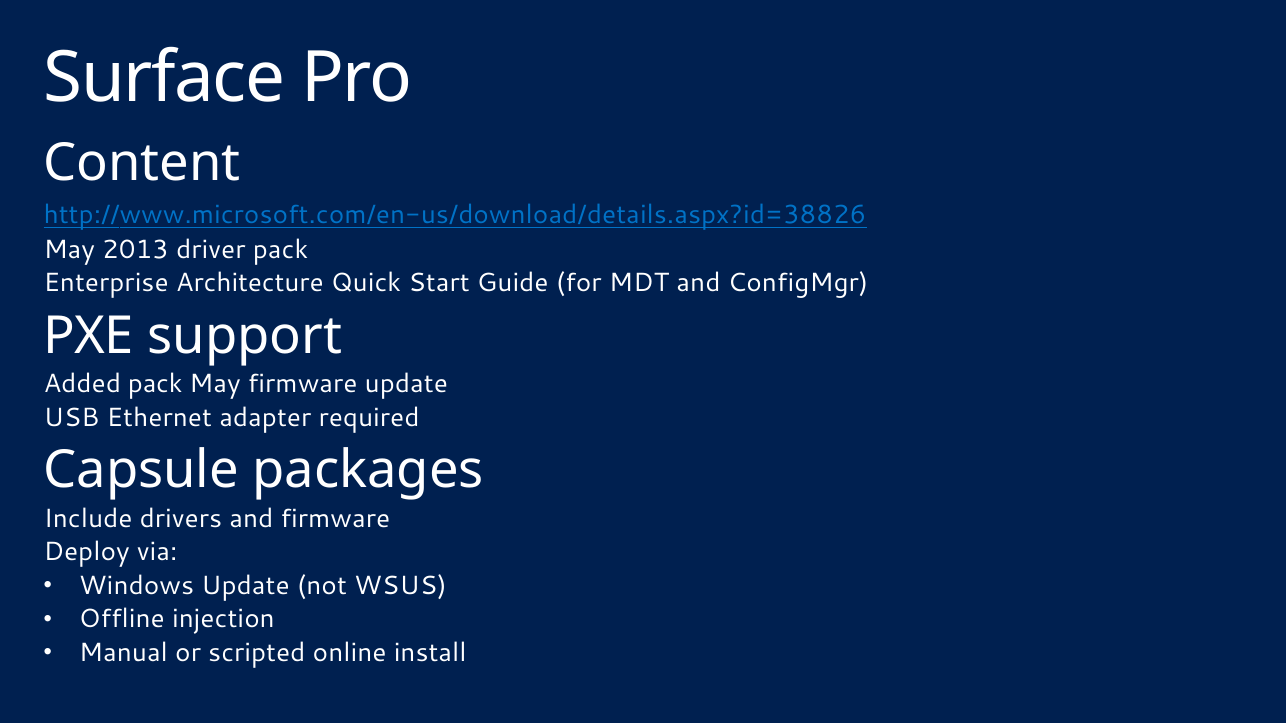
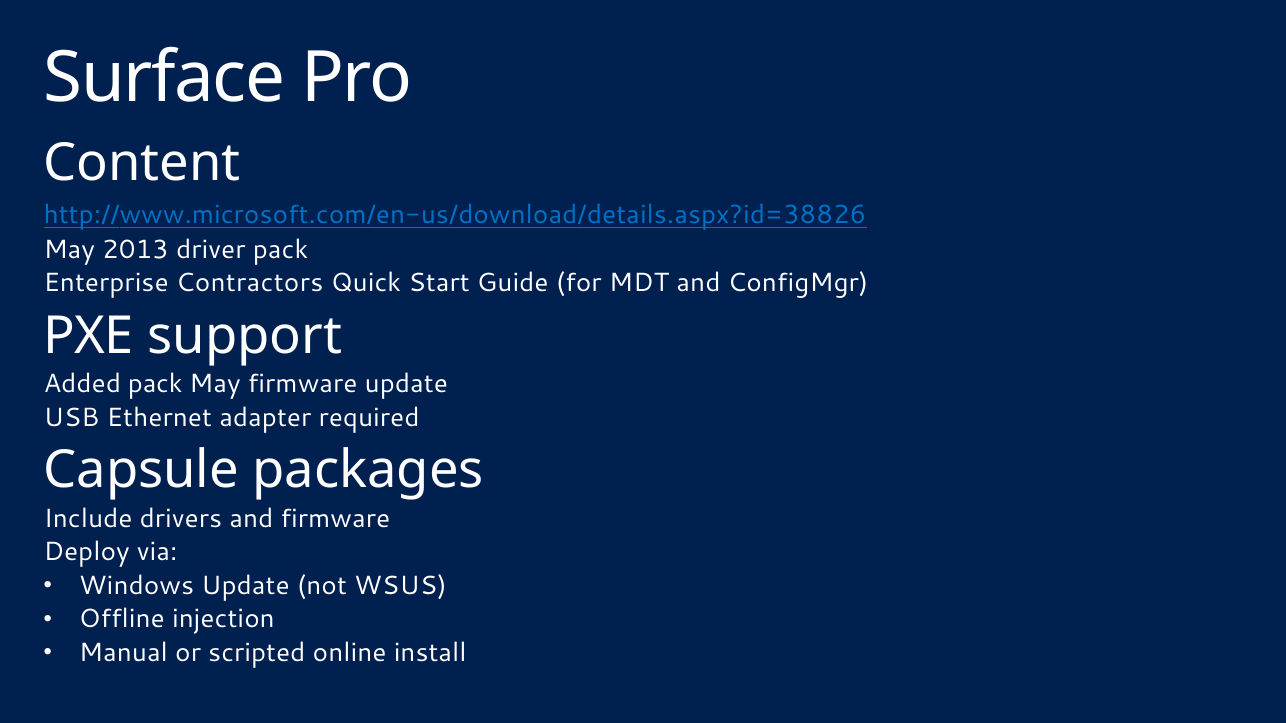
Architecture: Architecture -> Contractors
